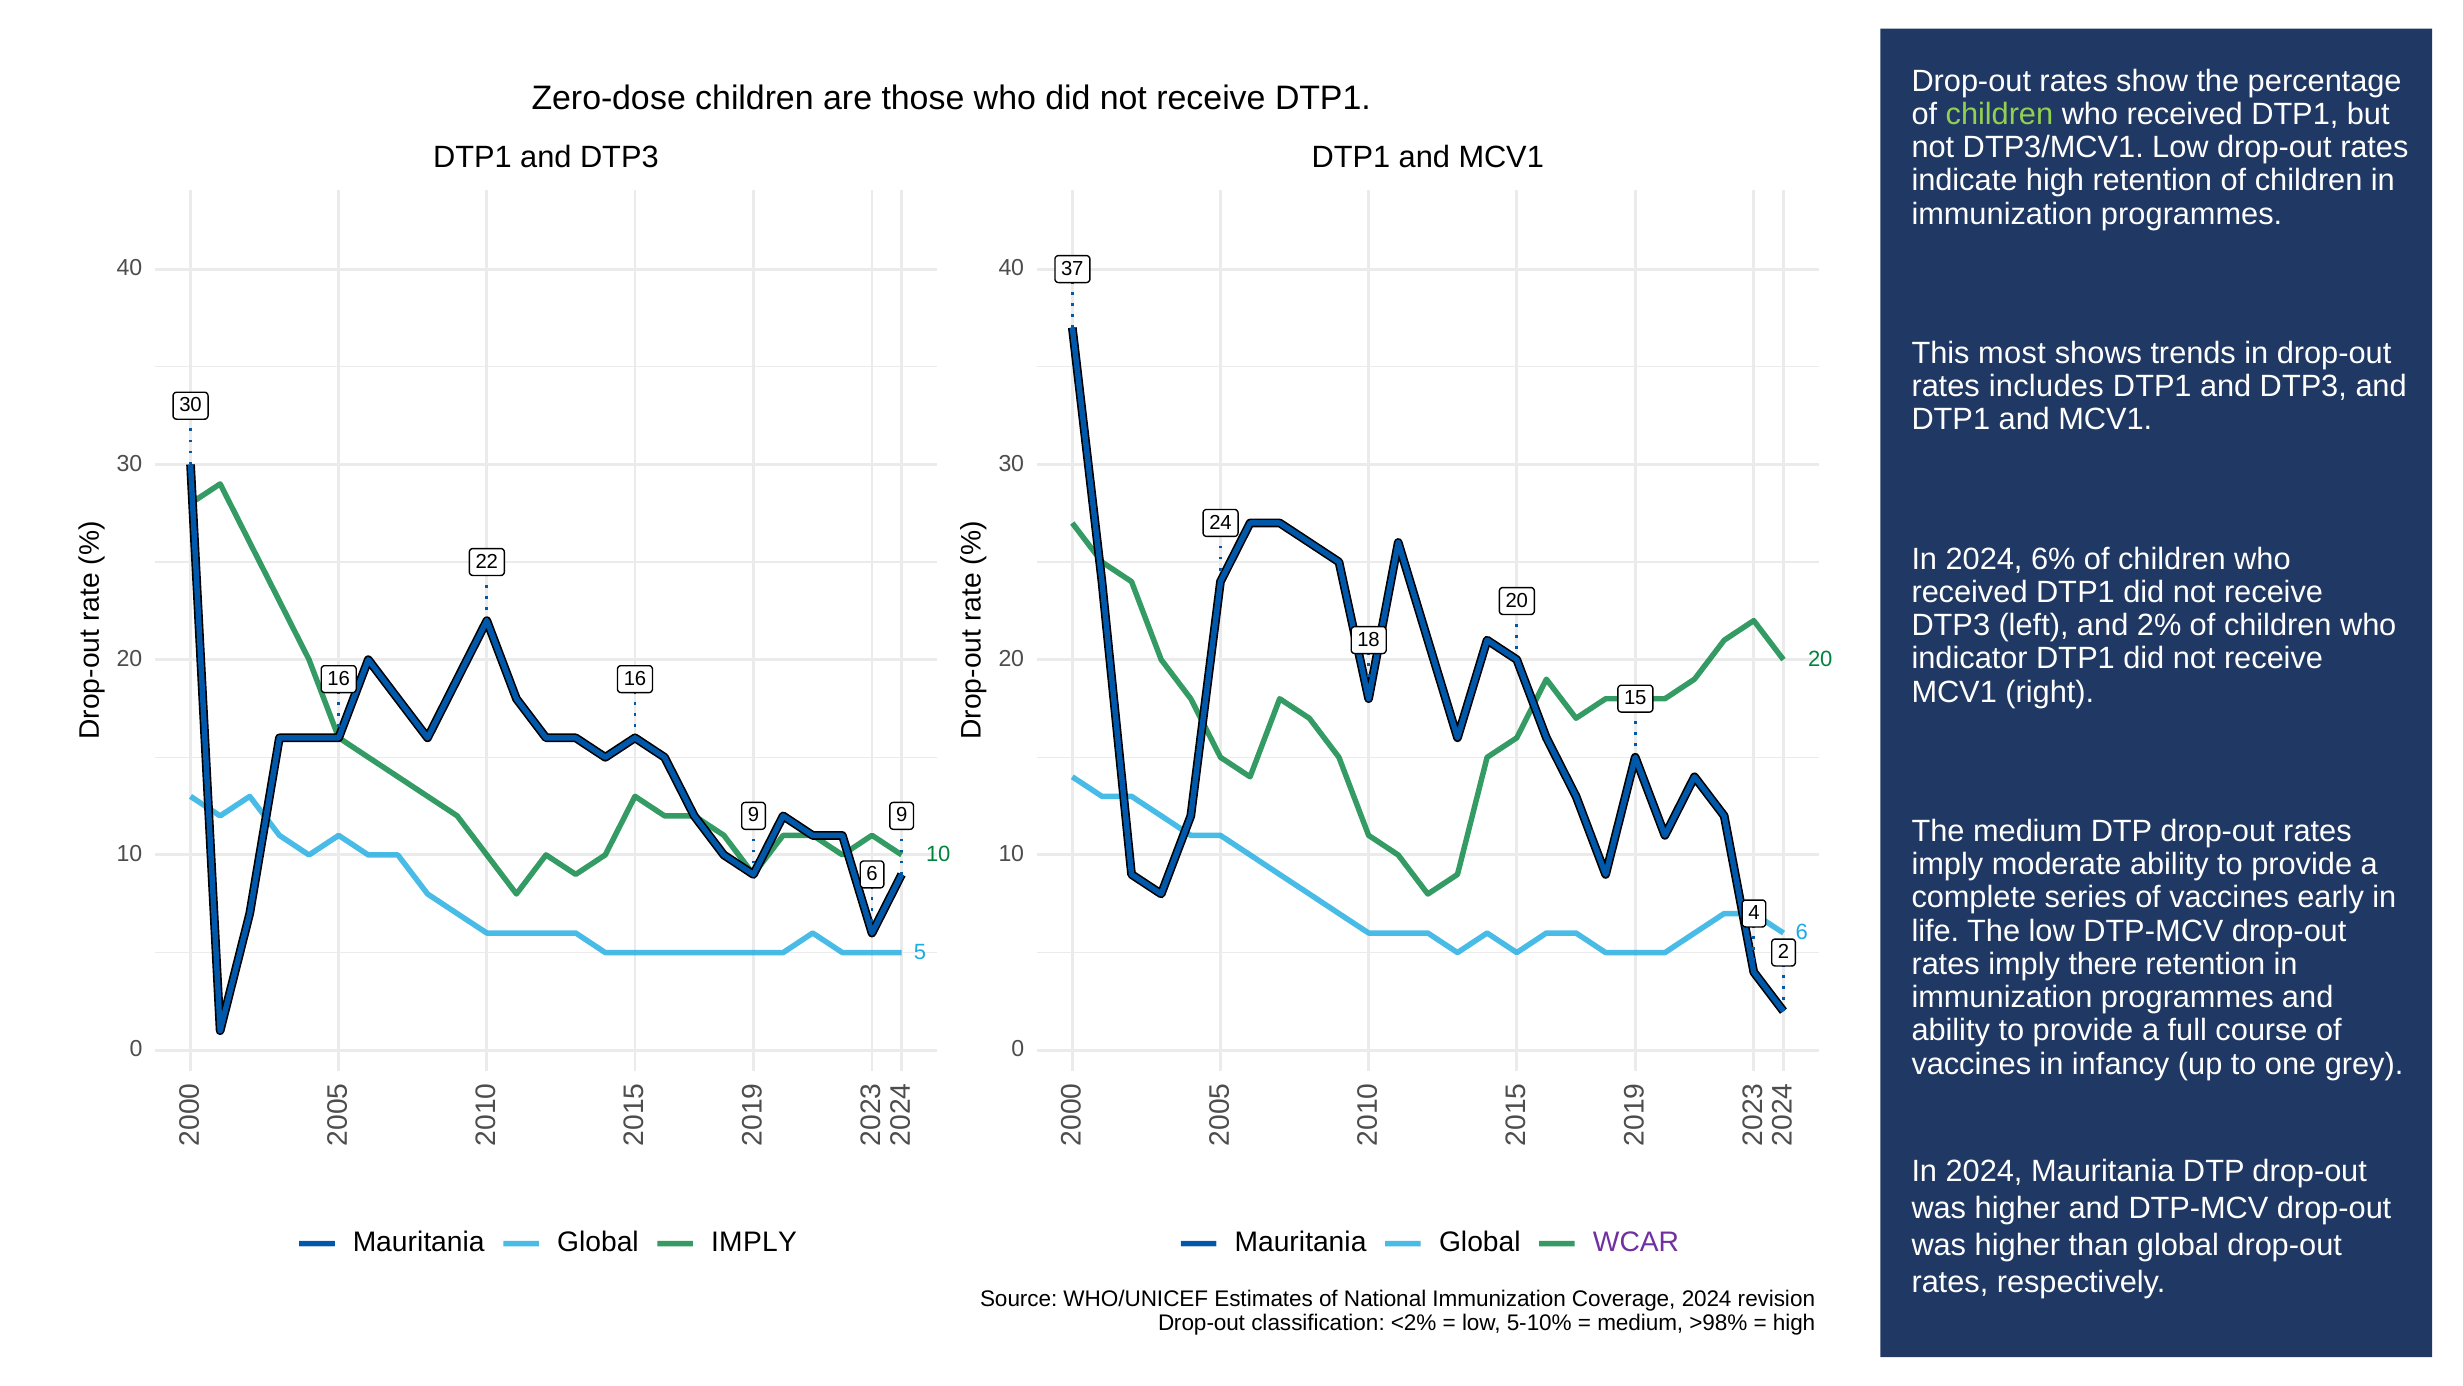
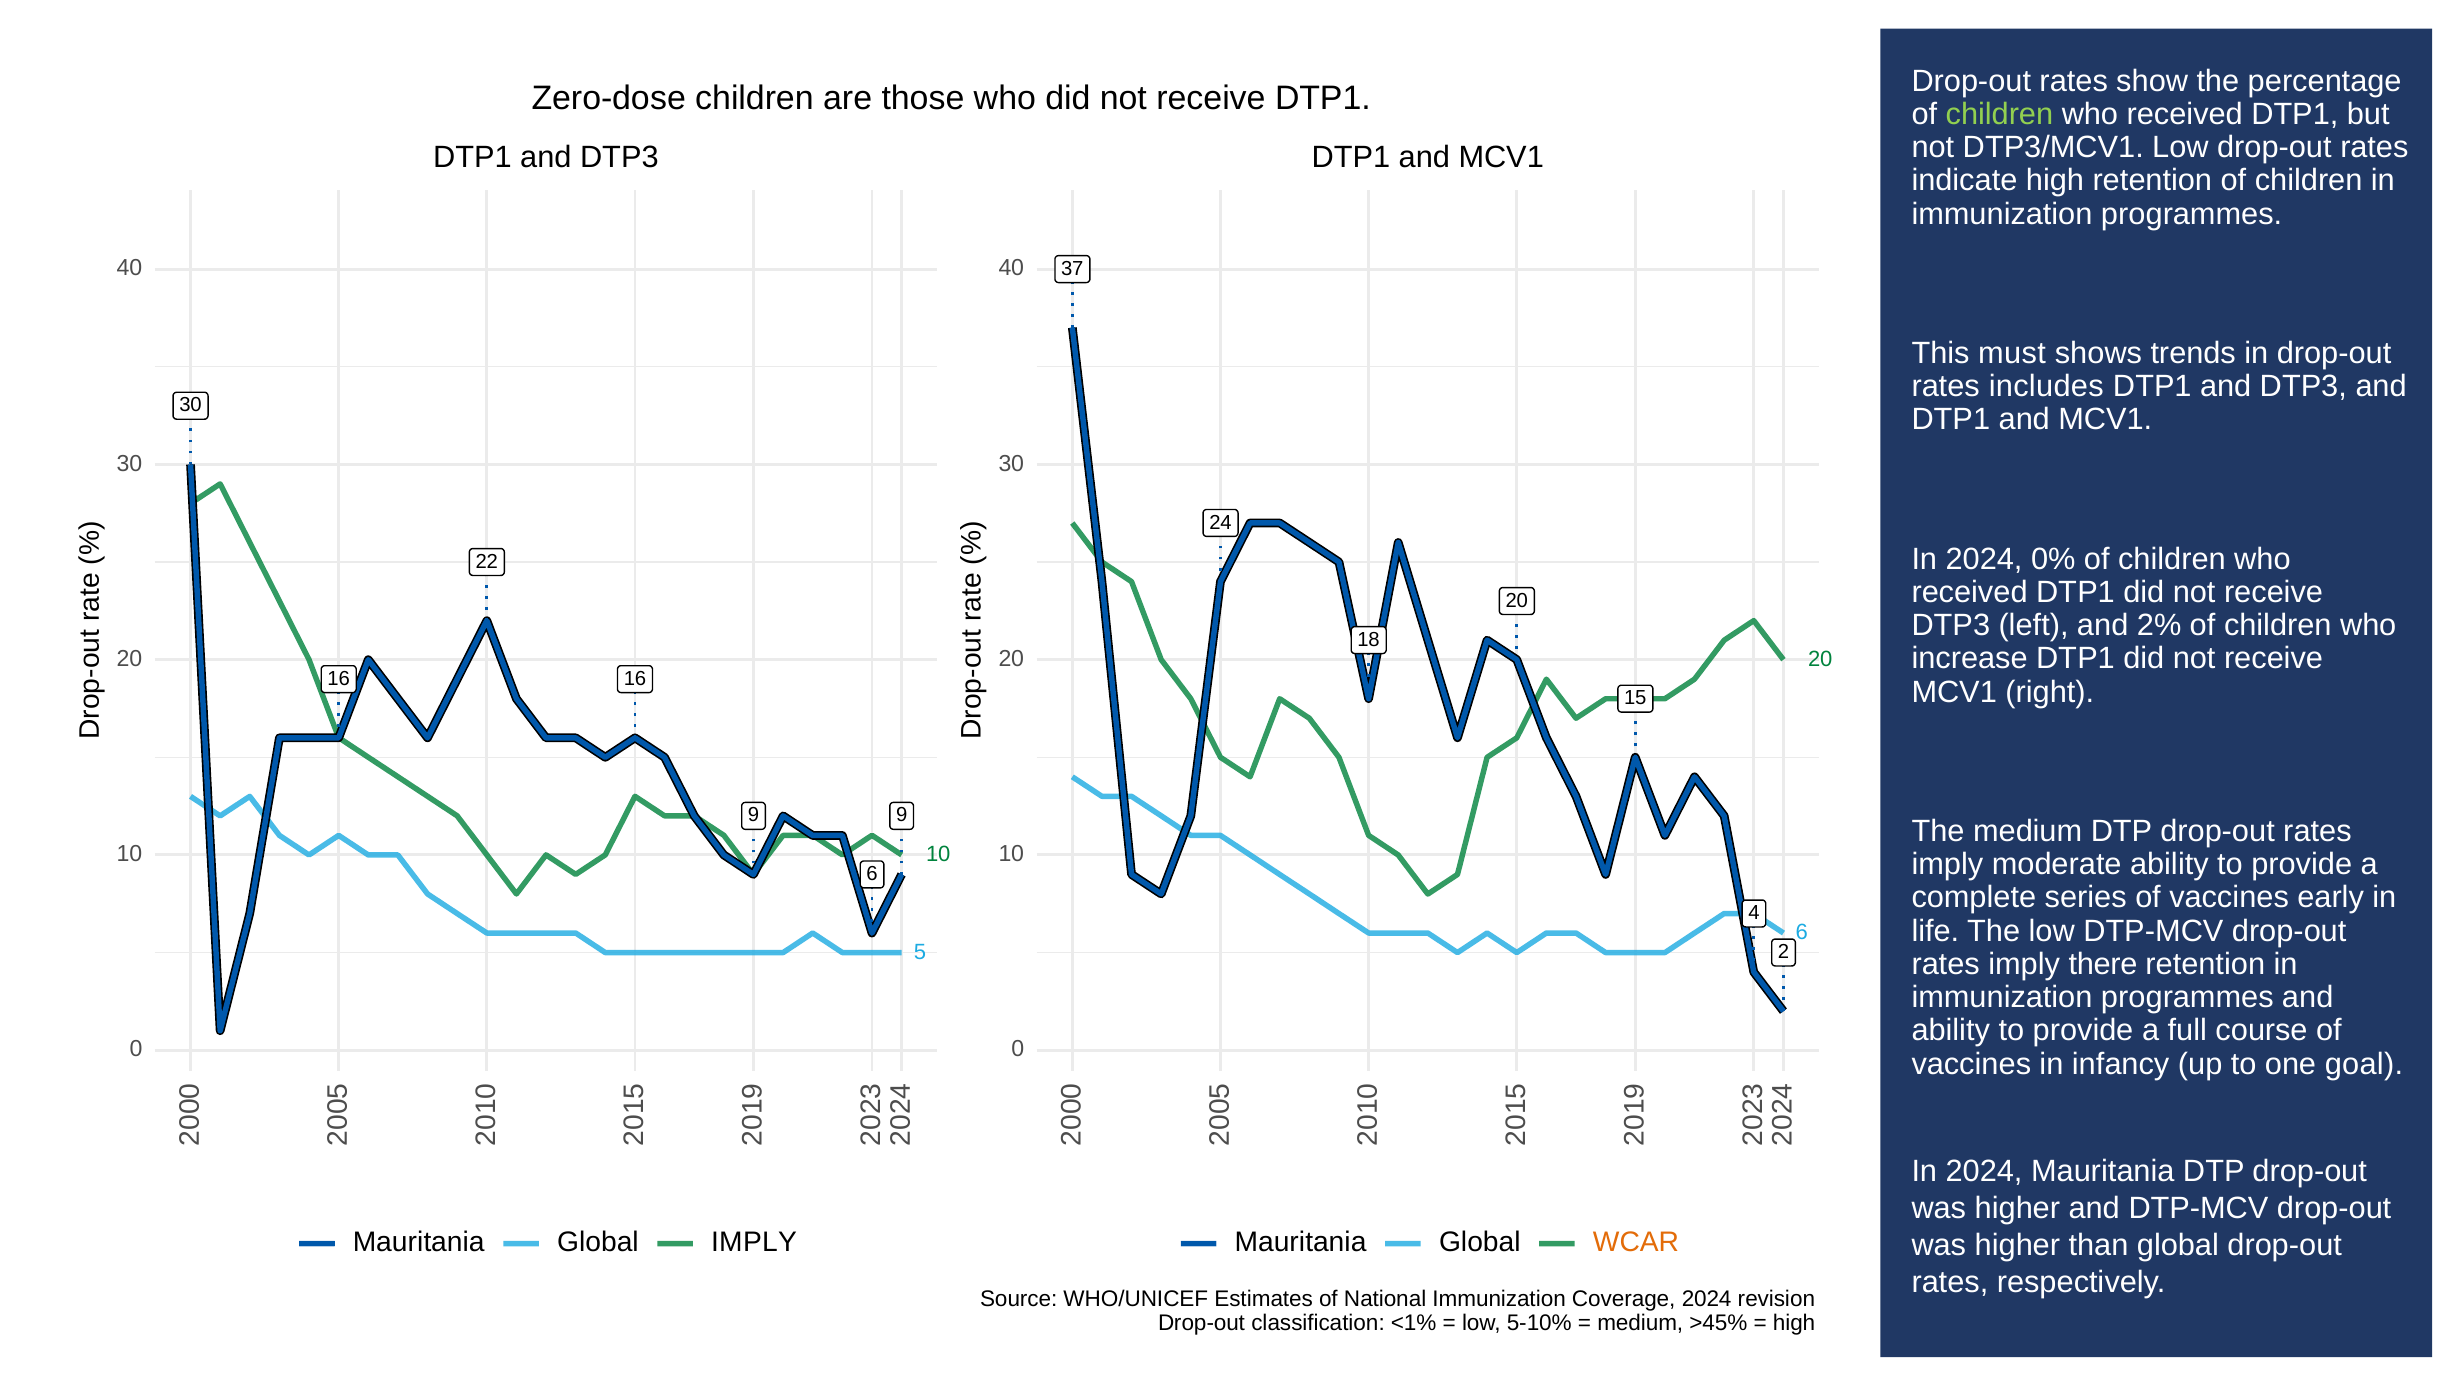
most: most -> must
6%: 6% -> 0%
indicator: indicator -> increase
grey: grey -> goal
WCAR colour: purple -> orange
<2%: <2% -> <1%
>98%: >98% -> >45%
